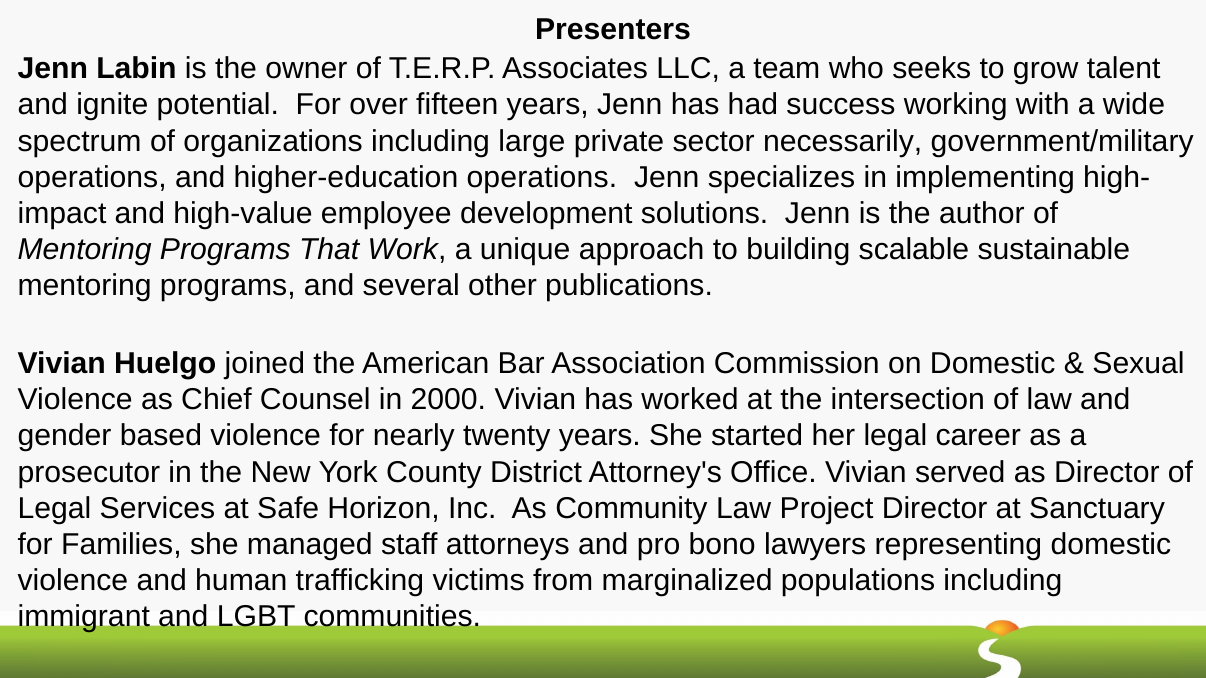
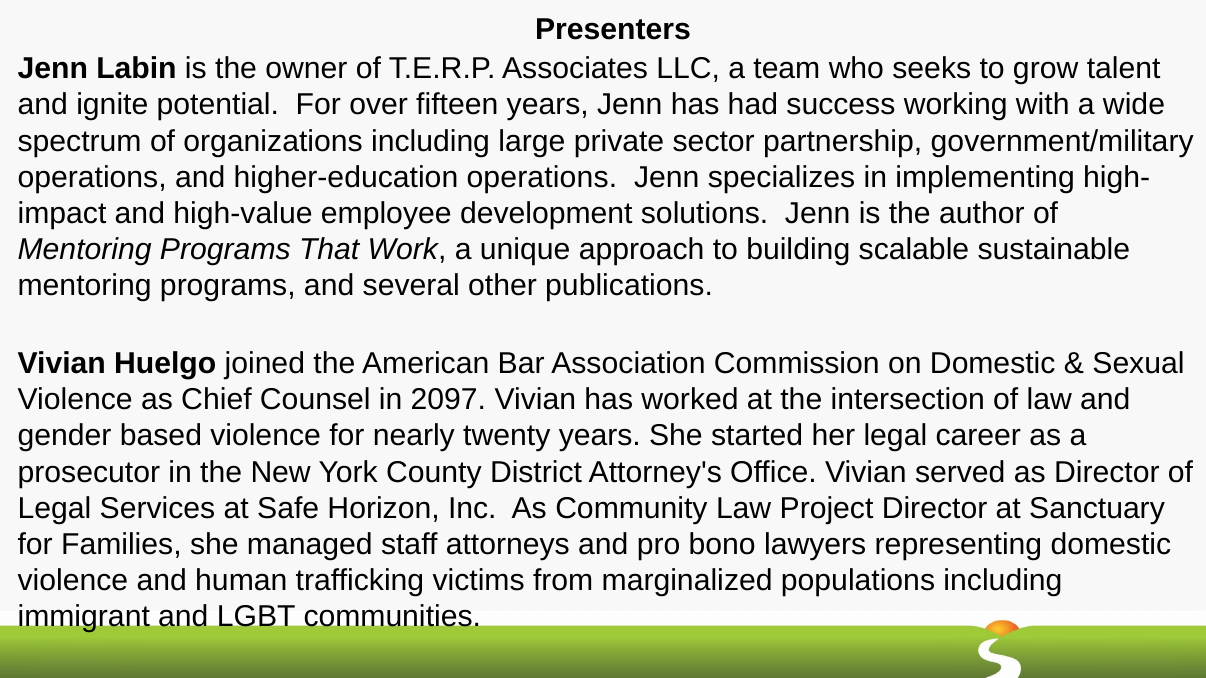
necessarily: necessarily -> partnership
2000: 2000 -> 2097
